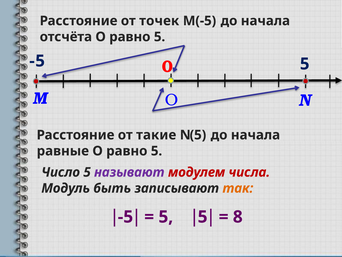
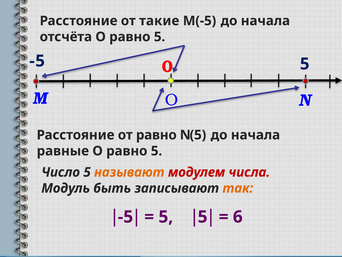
точек: точек -> такие
от такие: такие -> равно
называют colour: purple -> orange
8: 8 -> 6
